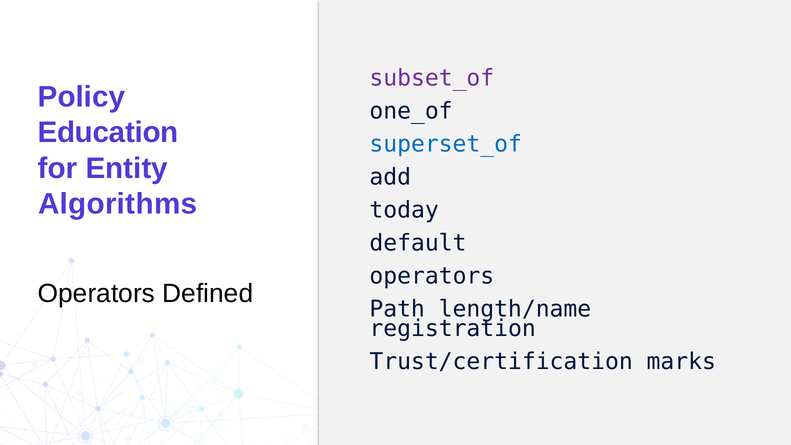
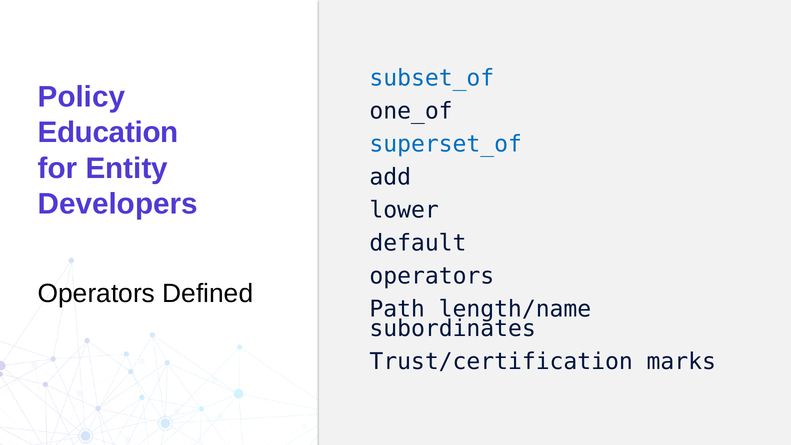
subset_of colour: purple -> blue
Algorithms: Algorithms -> Developers
today: today -> lower
registration: registration -> subordinates
